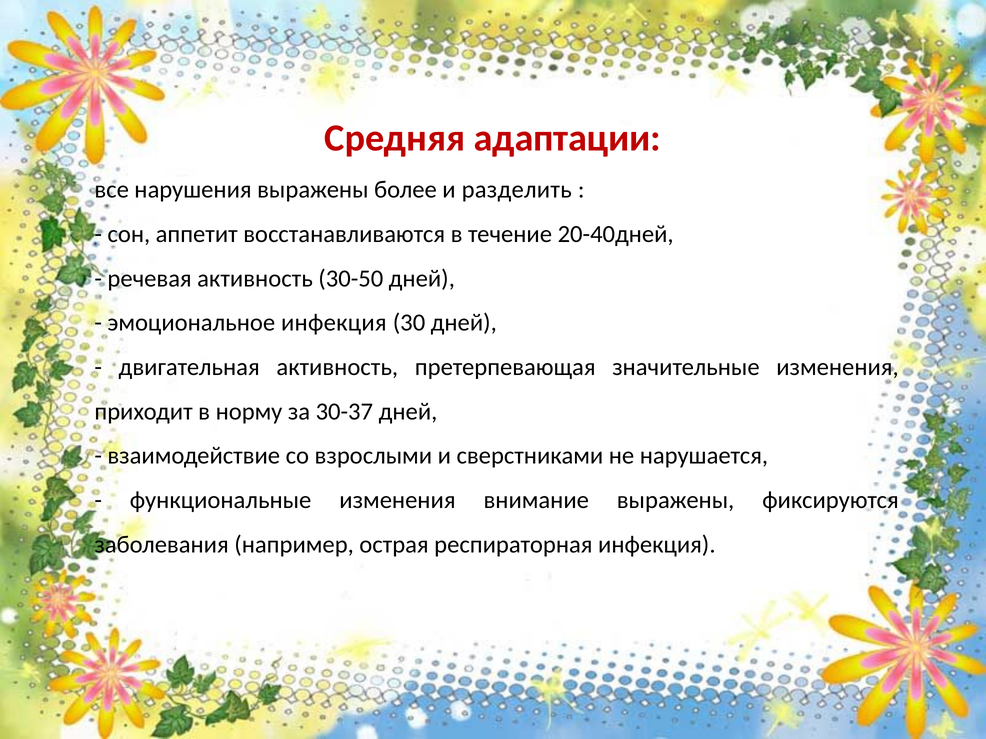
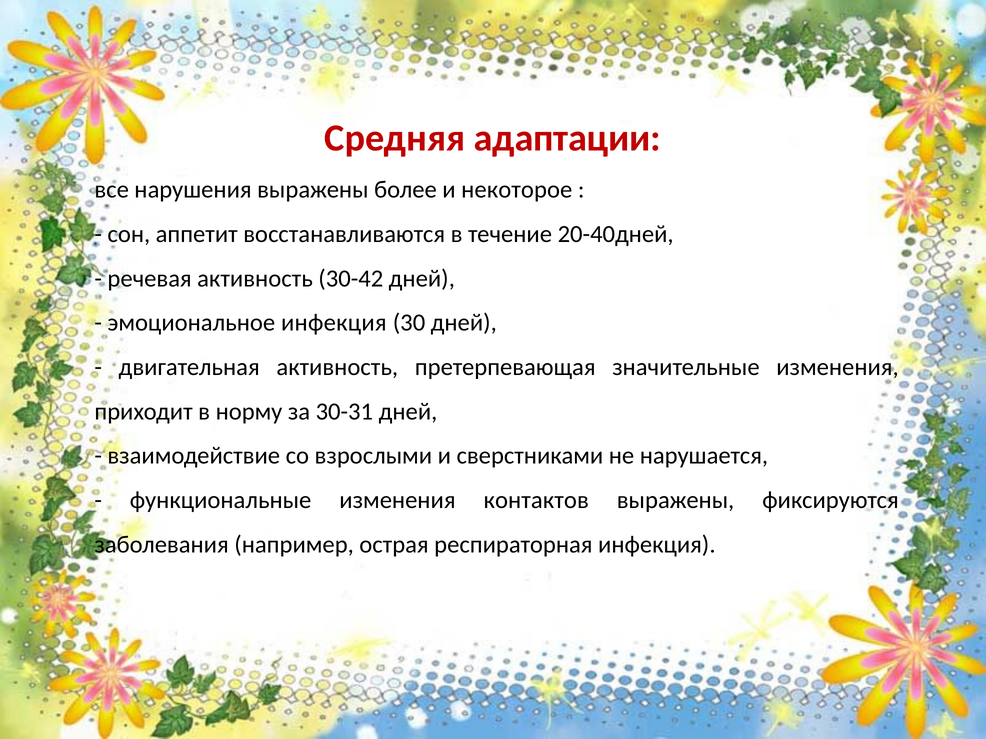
разделить: разделить -> некоторое
30-50: 30-50 -> 30-42
30-37: 30-37 -> 30-31
внимание: внимание -> контактов
